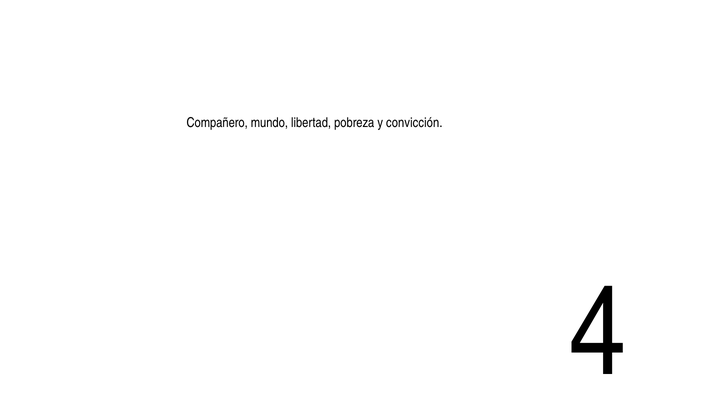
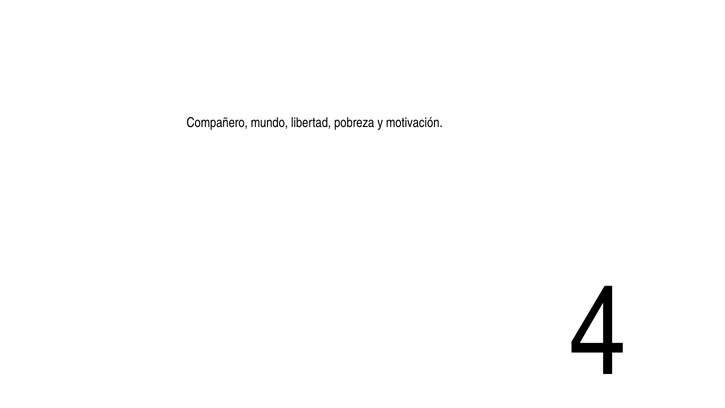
convicción: convicción -> motivación
